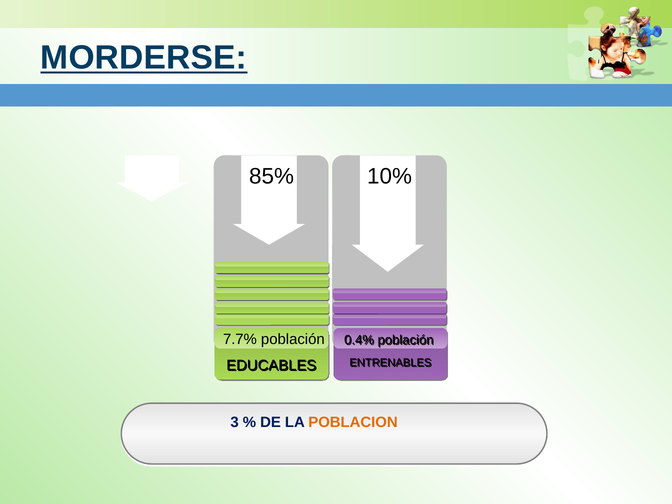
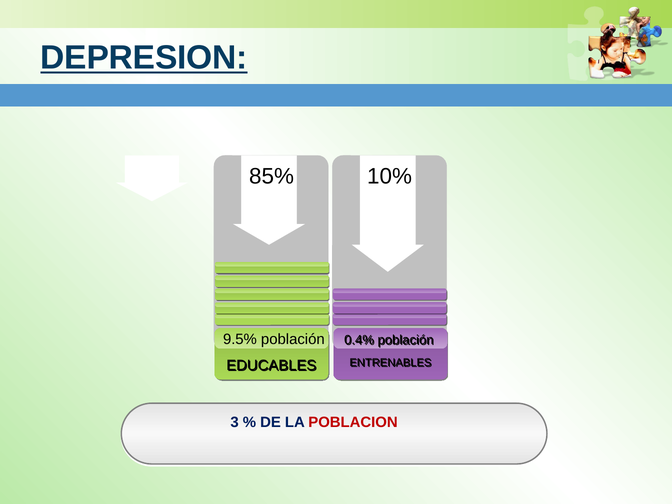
MORDERSE: MORDERSE -> DEPRESION
7.7%: 7.7% -> 9.5%
POBLACION colour: orange -> red
